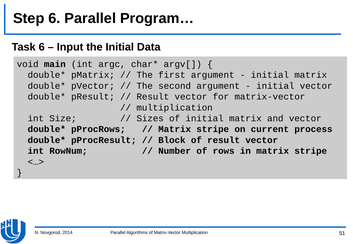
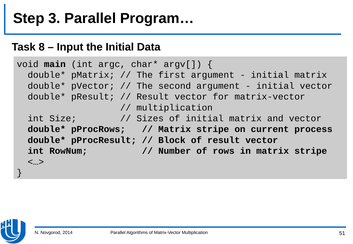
Step 6: 6 -> 3
Task 6: 6 -> 8
